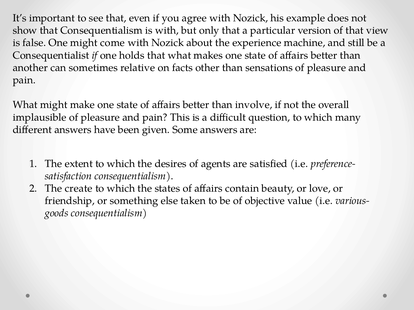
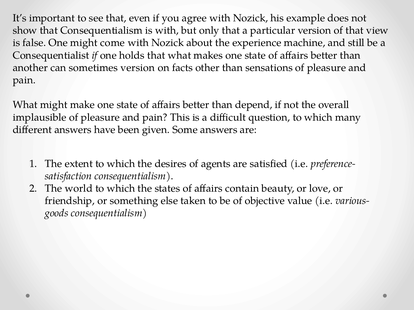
sometimes relative: relative -> version
involve: involve -> depend
create: create -> world
